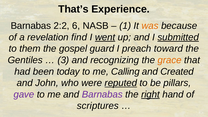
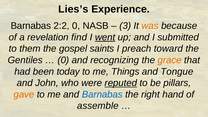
That’s: That’s -> Lies’s
2:2 6: 6 -> 0
1: 1 -> 3
submitted underline: present -> none
guard: guard -> saints
3 at (63, 60): 3 -> 0
Calling: Calling -> Things
Created: Created -> Tongue
gave colour: purple -> orange
Barnabas at (102, 94) colour: purple -> blue
right underline: present -> none
scriptures: scriptures -> assemble
